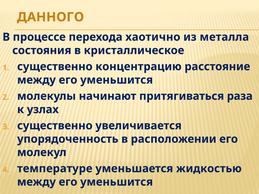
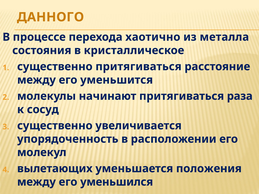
существенно концентрацию: концентрацию -> притягиваться
узлах: узлах -> сосуд
температуре: температуре -> вылетающих
жидкостью: жидкостью -> положения
уменьшится at (117, 182): уменьшится -> уменьшился
